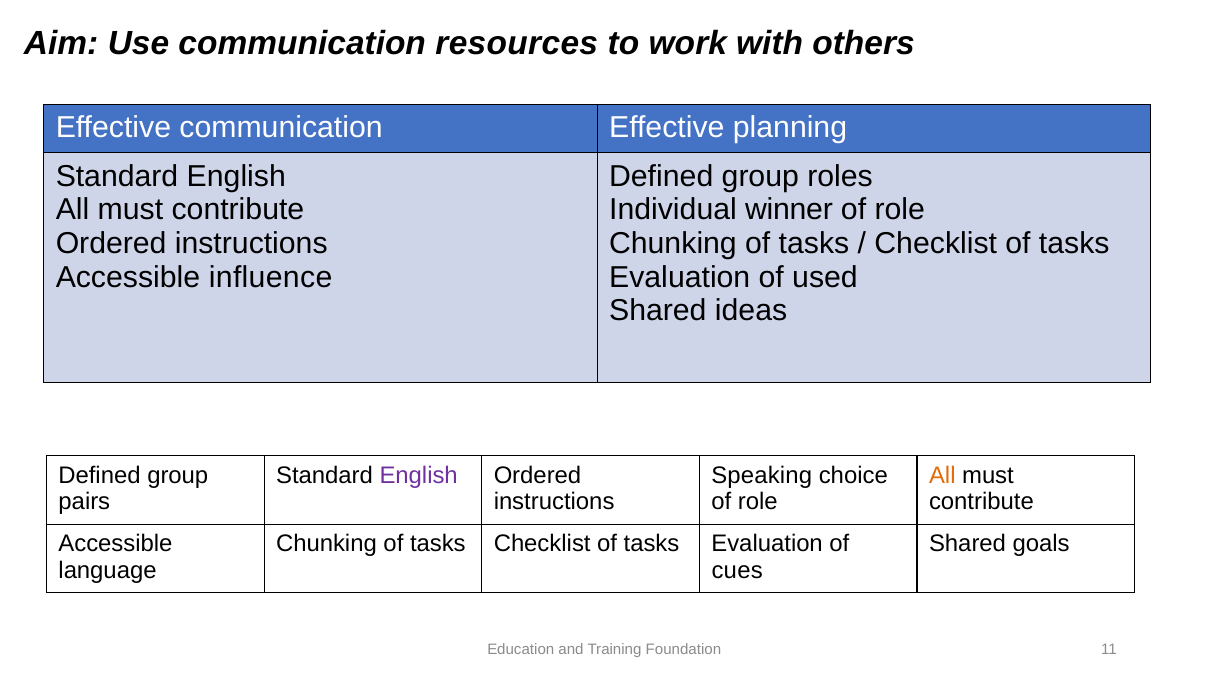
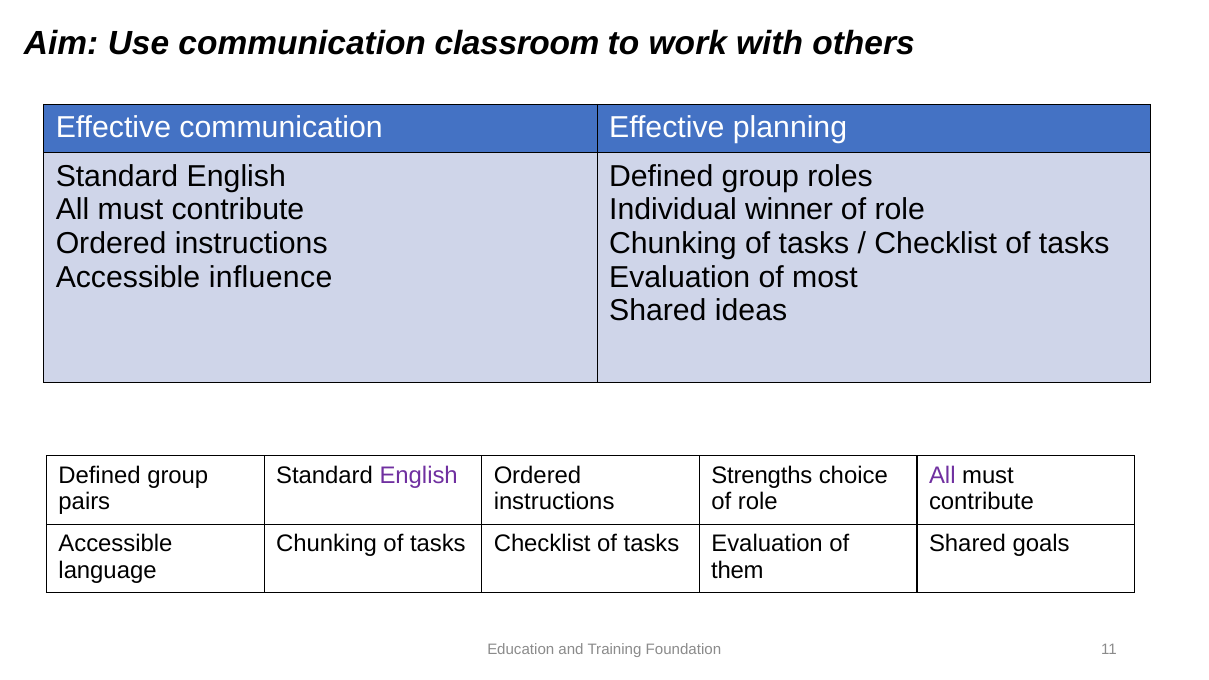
resources: resources -> classroom
used: used -> most
Speaking: Speaking -> Strengths
All at (942, 475) colour: orange -> purple
cues: cues -> them
